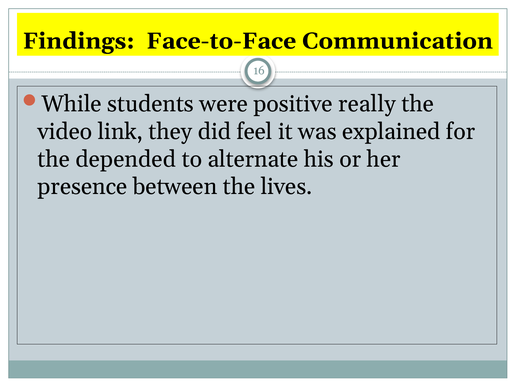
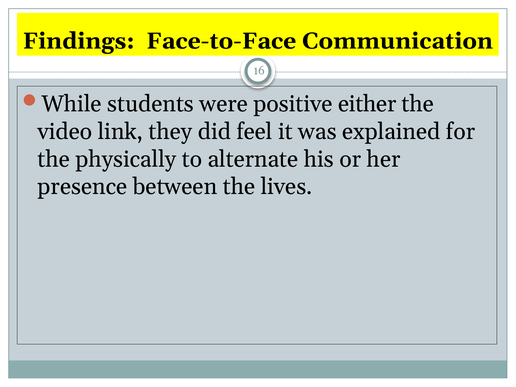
really: really -> either
depended: depended -> physically
